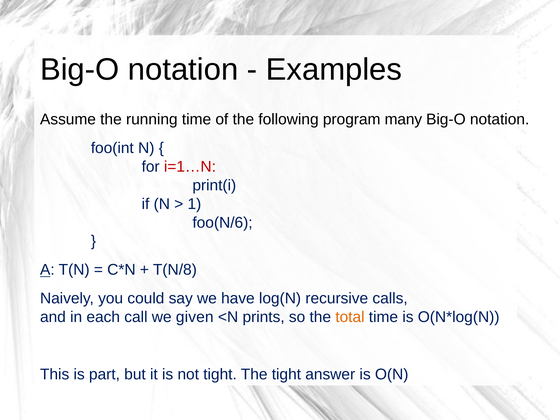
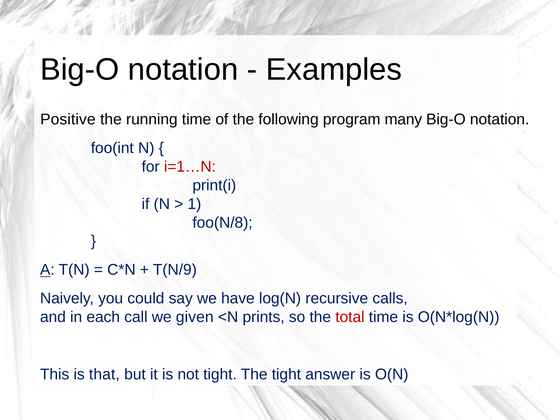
Assume: Assume -> Positive
foo(N/6: foo(N/6 -> foo(N/8
T(N/8: T(N/8 -> T(N/9
total colour: orange -> red
part: part -> that
